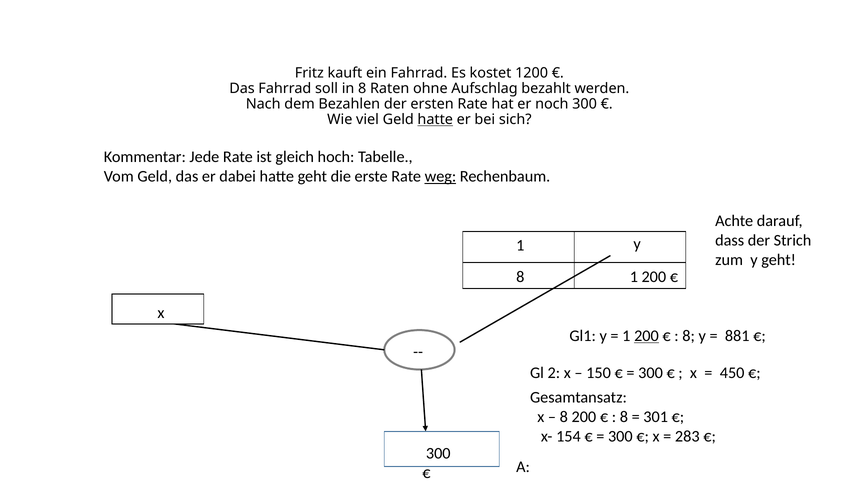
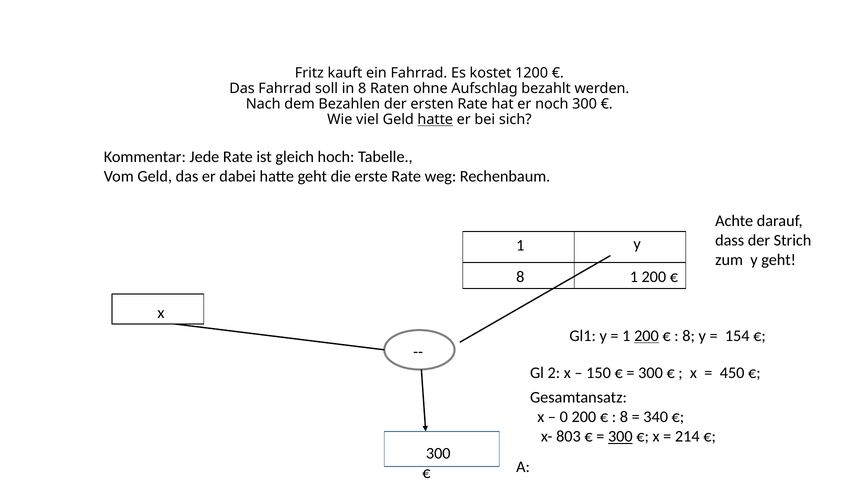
weg underline: present -> none
881: 881 -> 154
8 at (564, 417): 8 -> 0
301: 301 -> 340
154: 154 -> 803
300 at (620, 436) underline: none -> present
283: 283 -> 214
